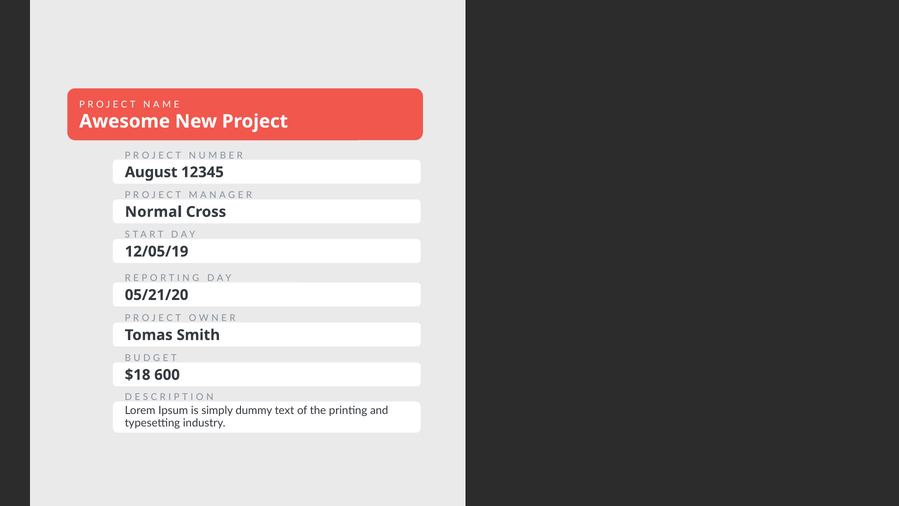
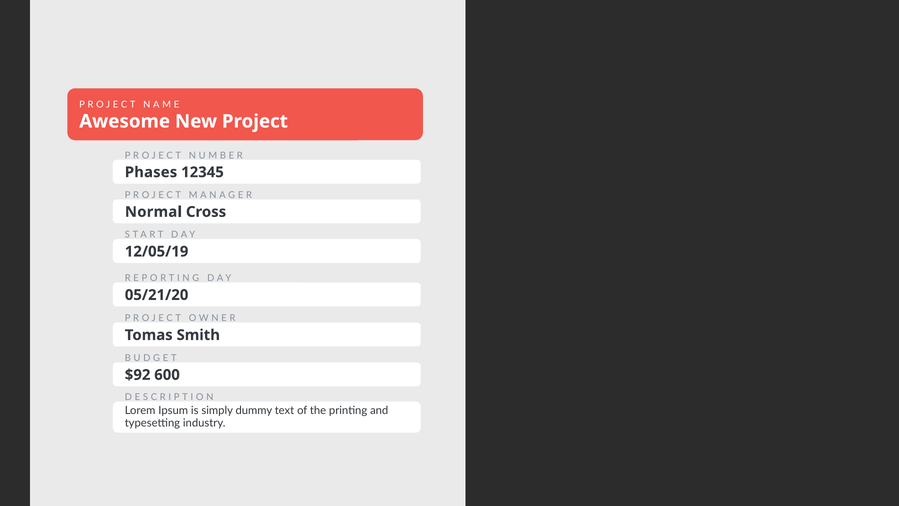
August: August -> Phases
$18: $18 -> $92
